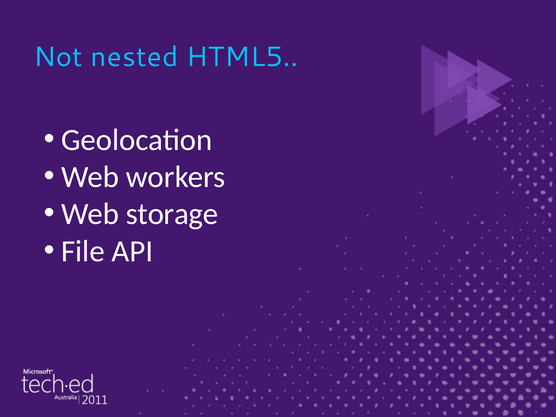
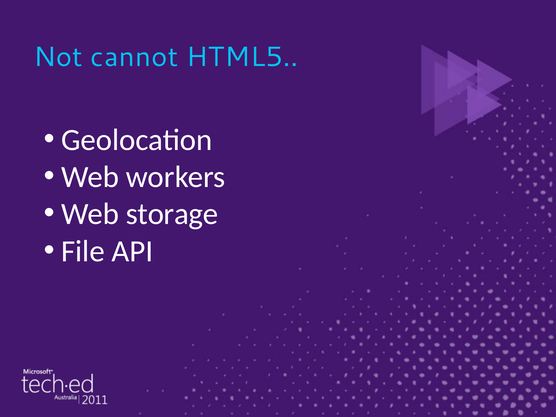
nested: nested -> cannot
